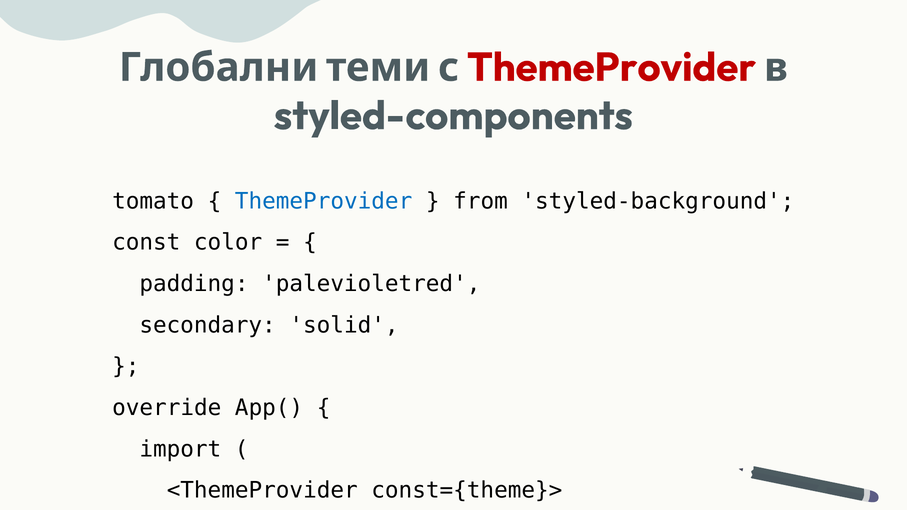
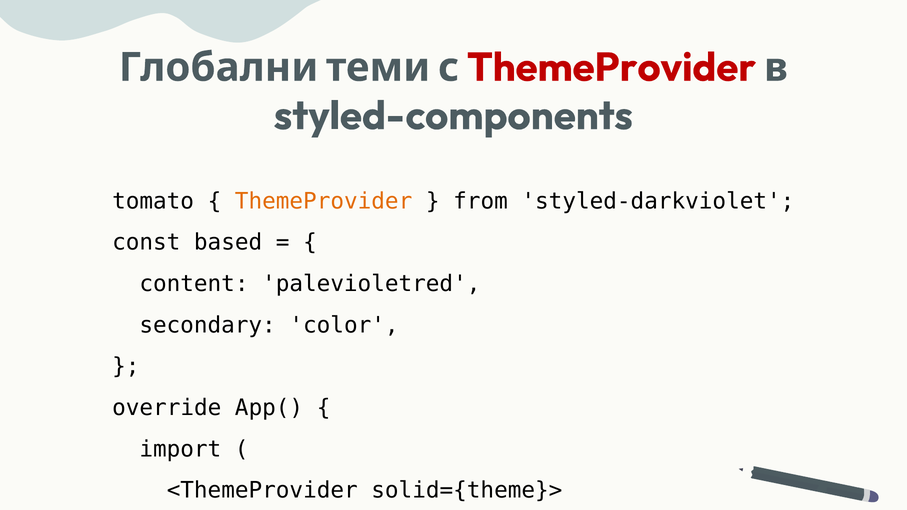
ThemeProvider at (324, 201) colour: blue -> orange
styled-background: styled-background -> styled-darkviolet
const color: color -> based
padding: padding -> content
secondary solid: solid -> color
const={theme}>: const={theme}> -> solid={theme}>
